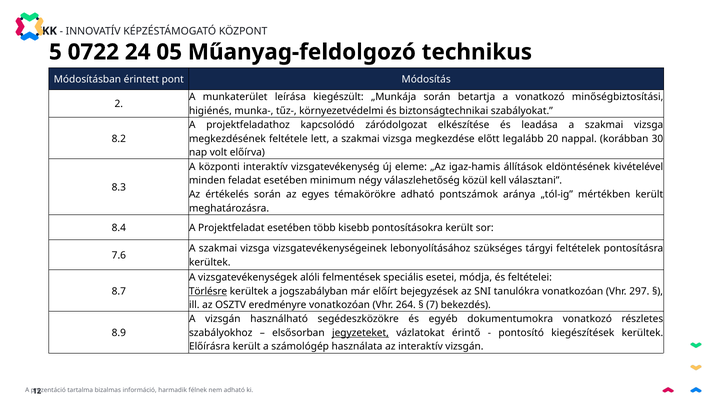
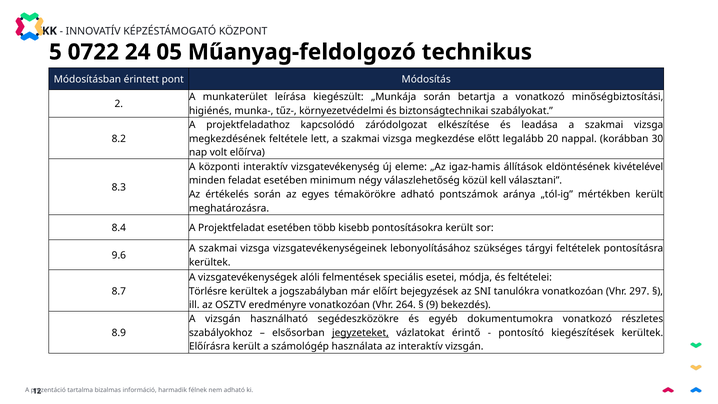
7.6: 7.6 -> 9.6
Törlésre underline: present -> none
7: 7 -> 9
